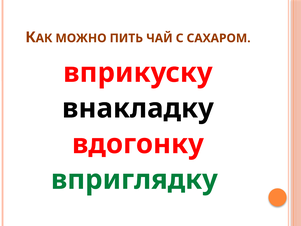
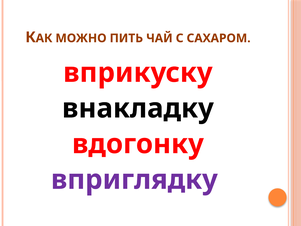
вприглядку colour: green -> purple
